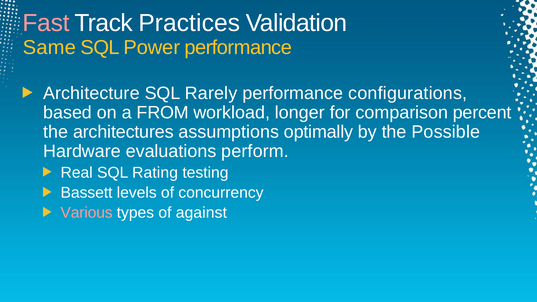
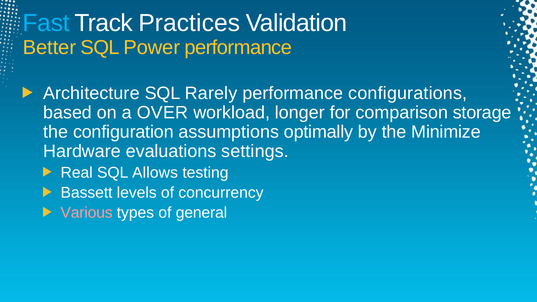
Fast colour: pink -> light blue
Same: Same -> Better
FROM: FROM -> OVER
percent: percent -> storage
architectures: architectures -> configuration
Possible: Possible -> Minimize
perform: perform -> settings
Rating: Rating -> Allows
against: against -> general
